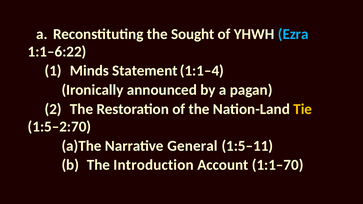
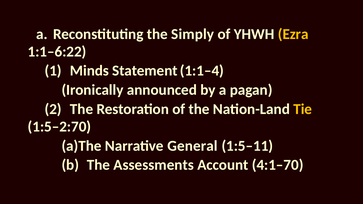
Sought: Sought -> Simply
Ezra colour: light blue -> yellow
Introduction: Introduction -> Assessments
1:1–70: 1:1–70 -> 4:1–70
